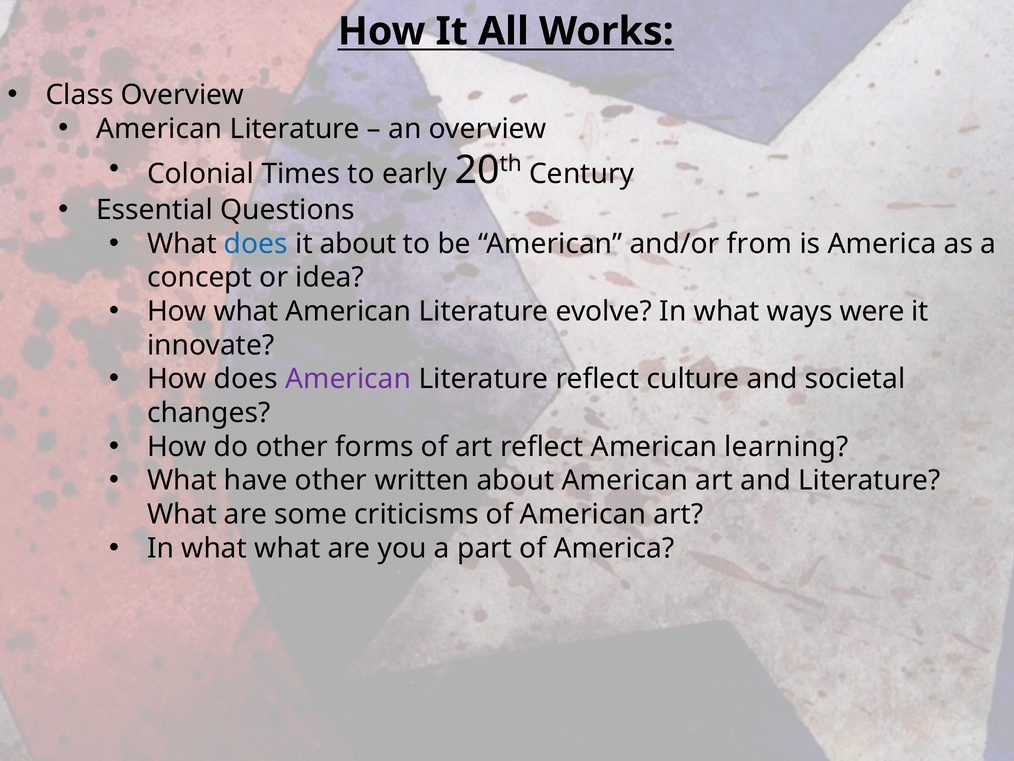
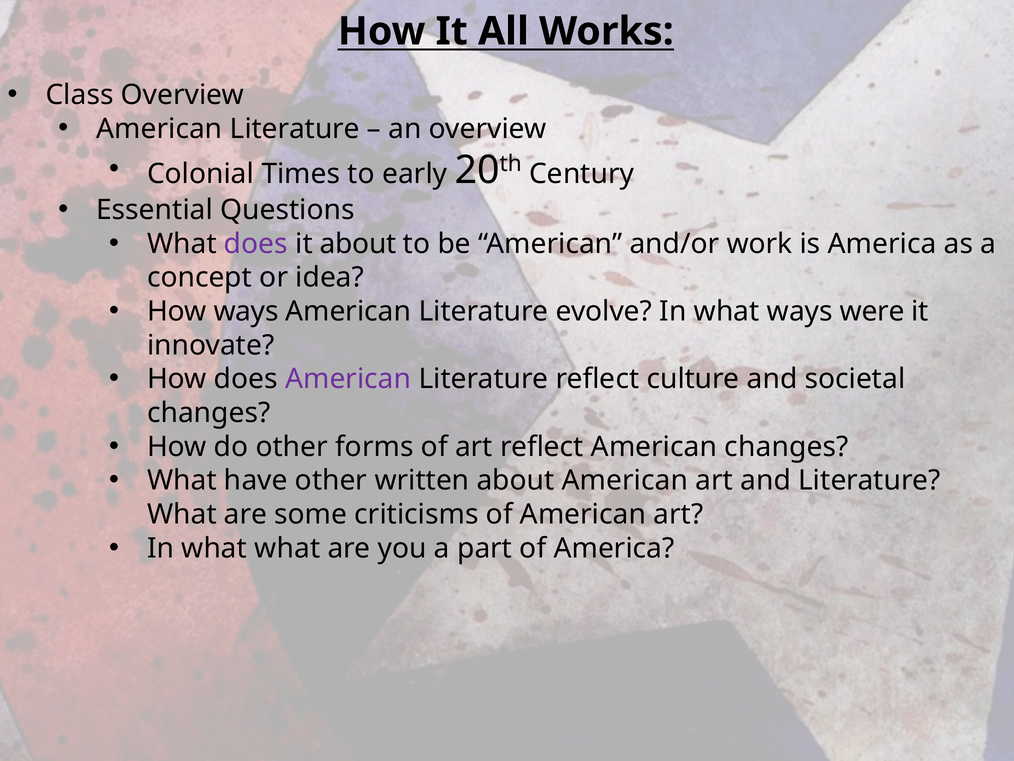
does at (256, 244) colour: blue -> purple
from: from -> work
How what: what -> ways
American learning: learning -> changes
